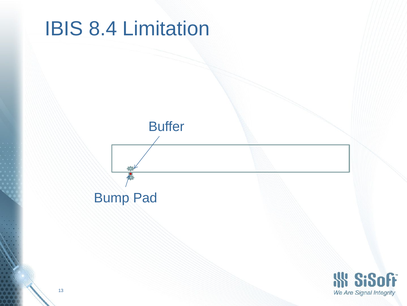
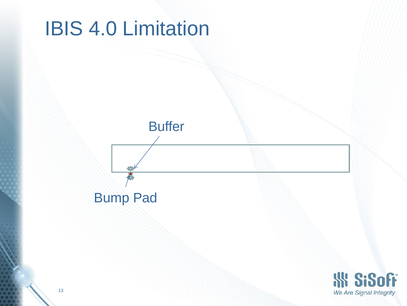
8.4: 8.4 -> 4.0
